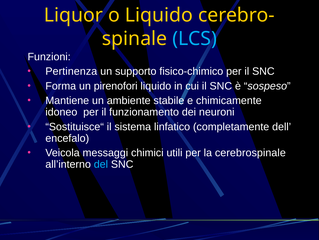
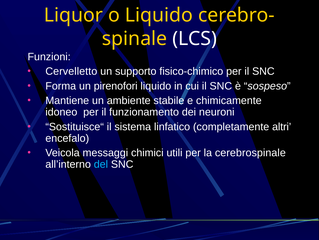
LCS colour: light blue -> white
Pertinenza: Pertinenza -> Cervelletto
dell: dell -> altri
